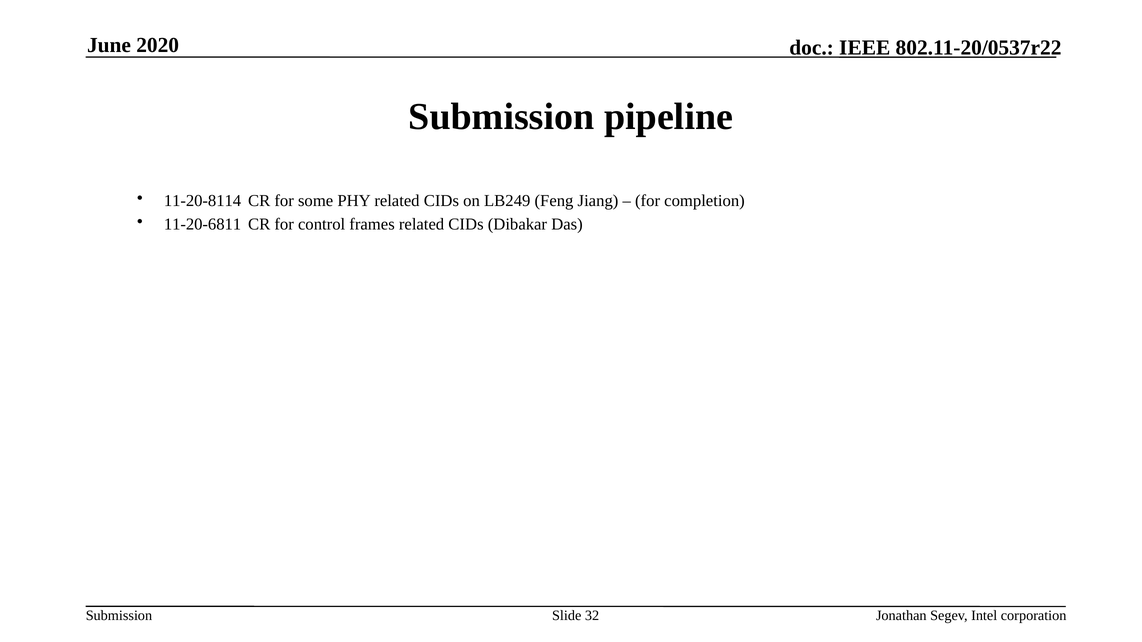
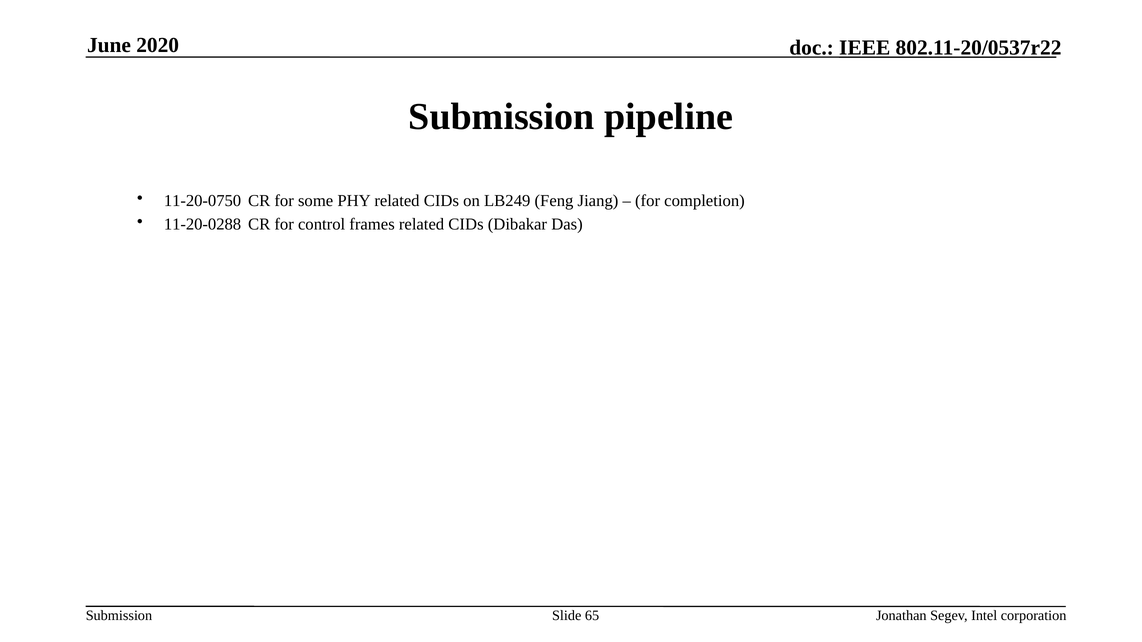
11-20-8114: 11-20-8114 -> 11-20-0750
11-20-6811: 11-20-6811 -> 11-20-0288
32: 32 -> 65
